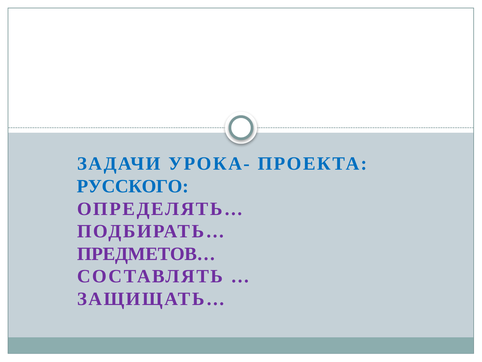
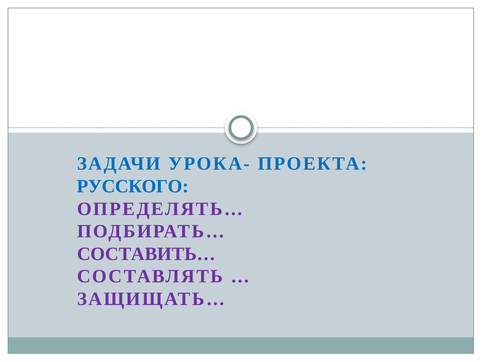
ПРЕДМЕТОВ…: ПРЕДМЕТОВ… -> СОСТАВИТЬ…
